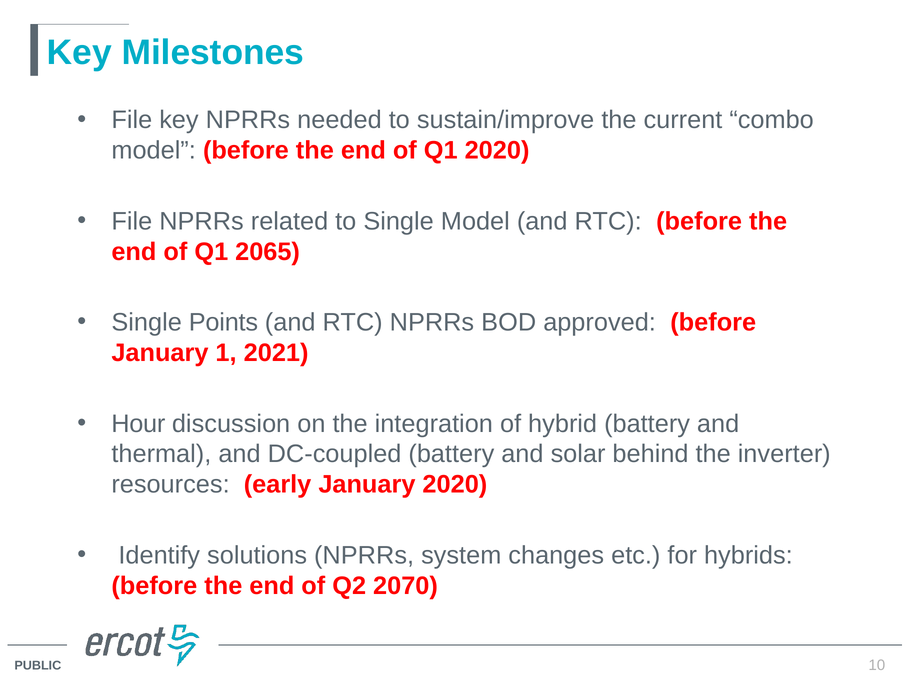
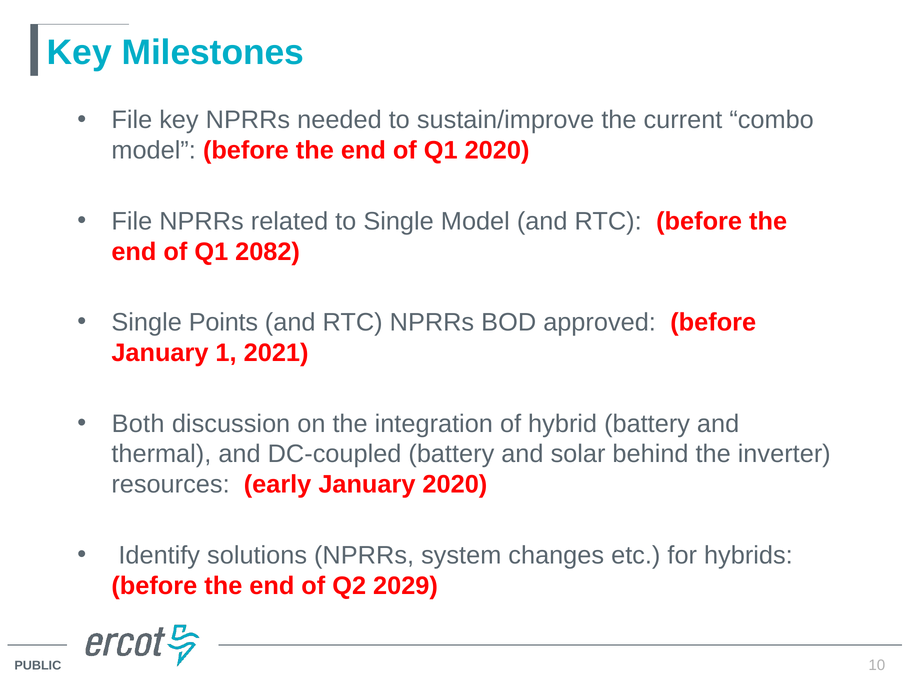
2065: 2065 -> 2082
Hour: Hour -> Both
2070: 2070 -> 2029
